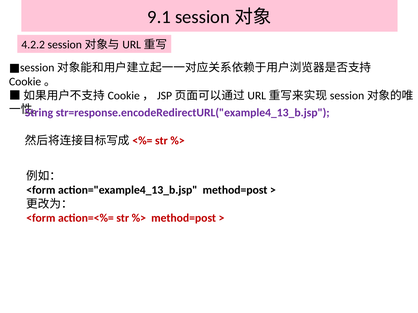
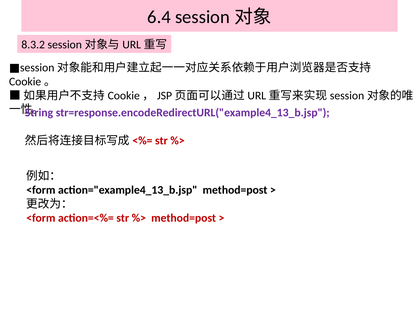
9.1: 9.1 -> 6.4
4.2.2: 4.2.2 -> 8.3.2
